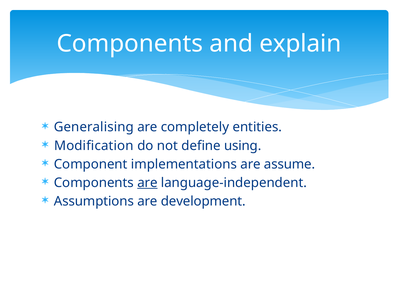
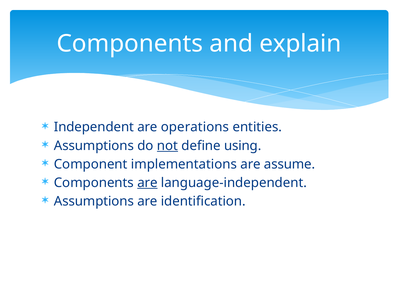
Generalising: Generalising -> Independent
completely: completely -> operations
Modification at (94, 146): Modification -> Assumptions
not underline: none -> present
development: development -> identification
